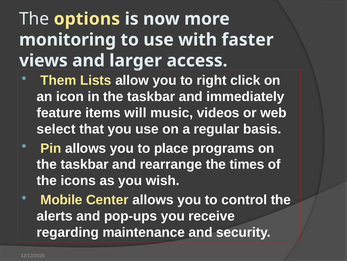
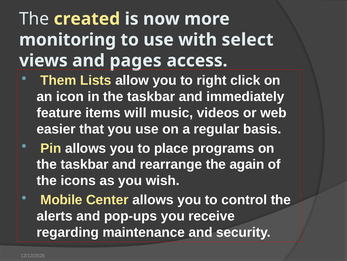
options: options -> created
faster: faster -> select
larger: larger -> pages
select: select -> easier
times: times -> again
